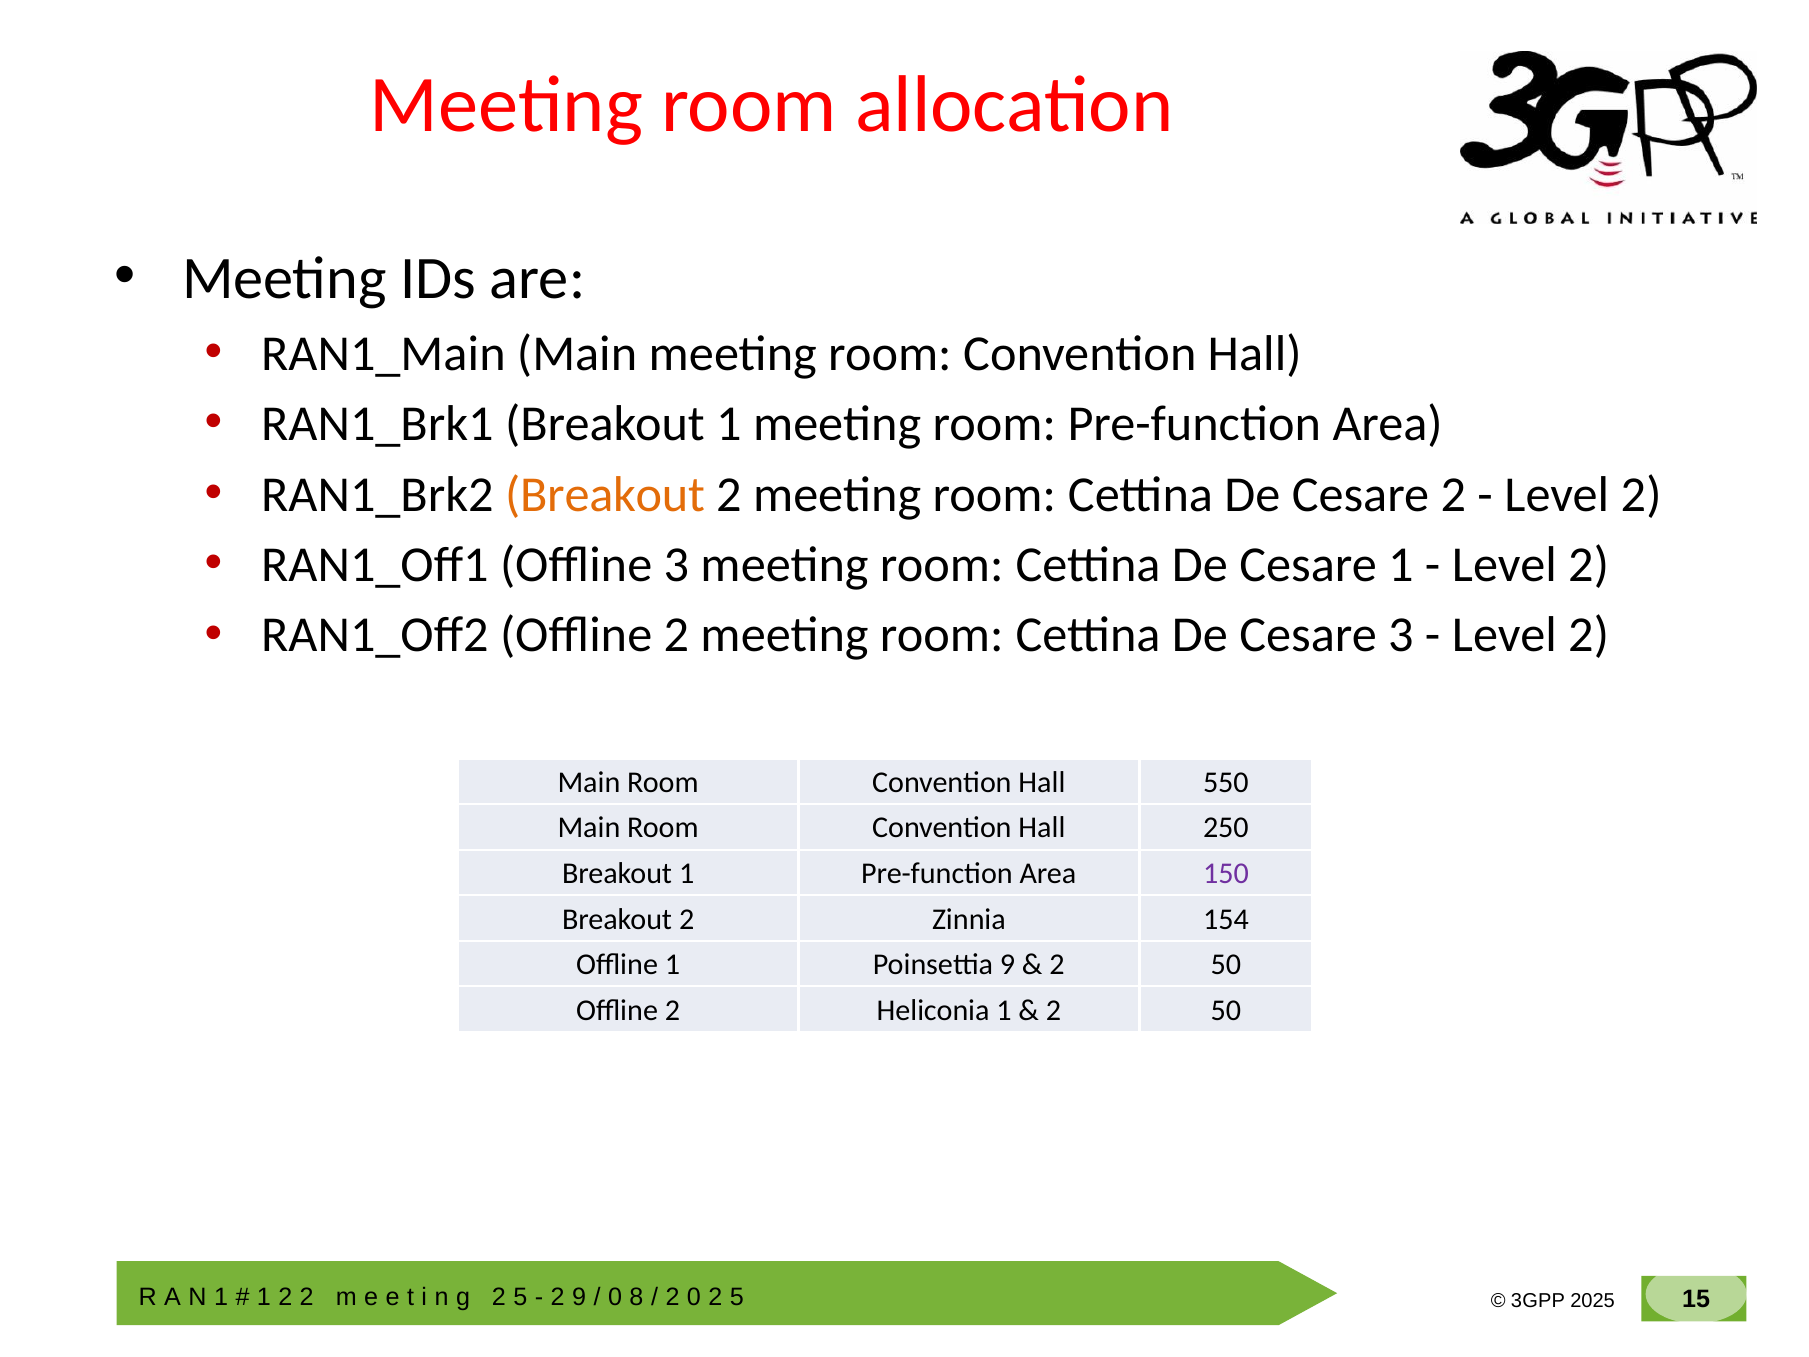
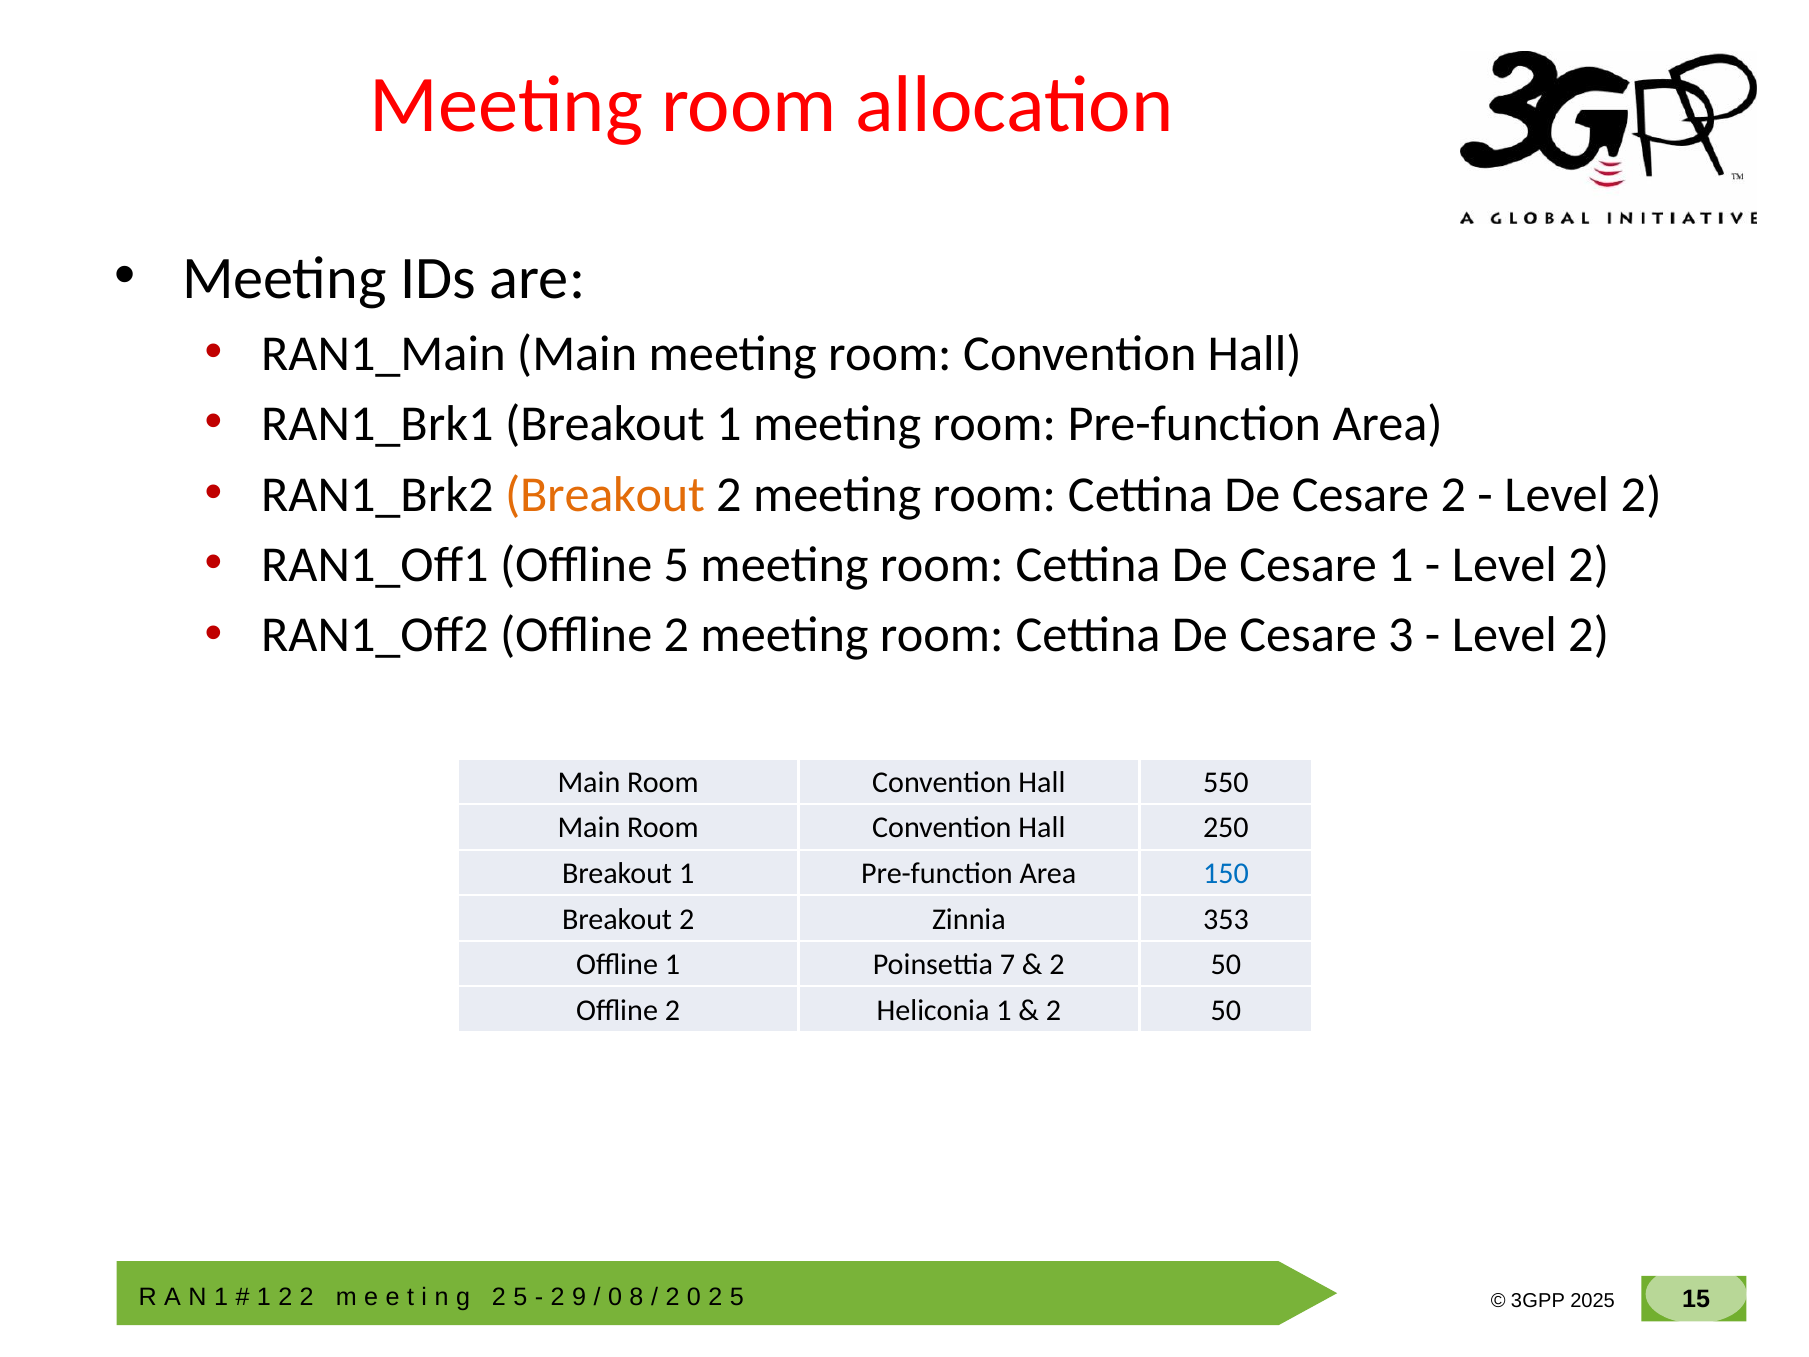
Offline 3: 3 -> 5
150 colour: purple -> blue
154: 154 -> 353
Poinsettia 9: 9 -> 7
